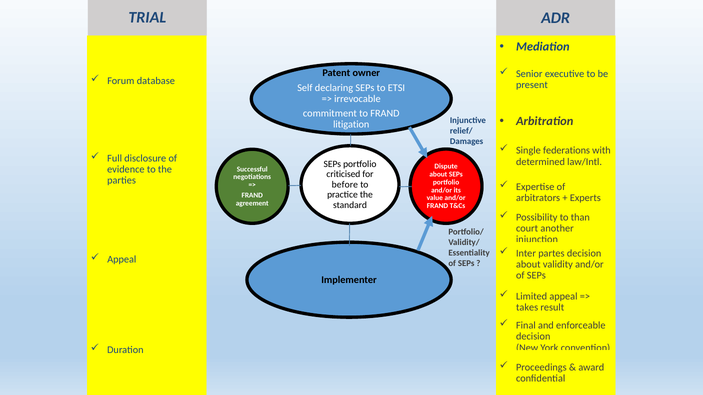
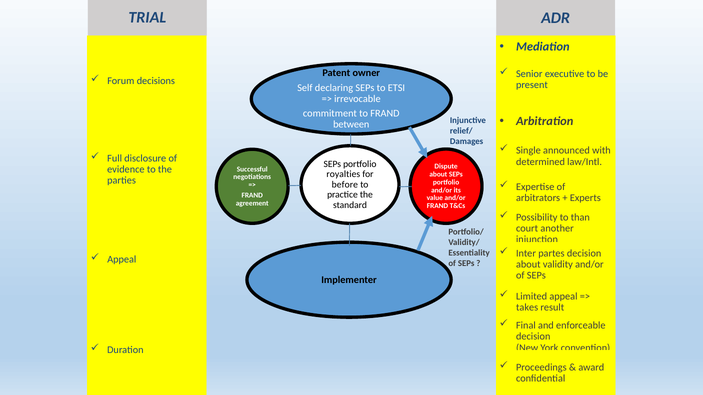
database: database -> decisions
litigation: litigation -> between
federations: federations -> announced
criticised: criticised -> royalties
